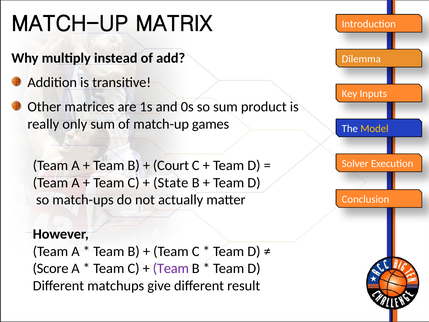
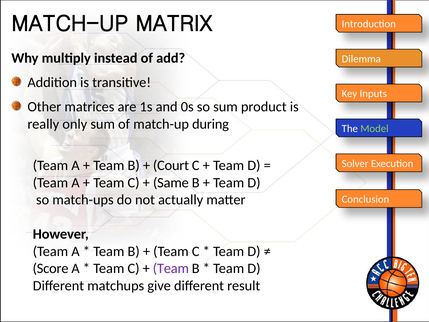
games: games -> during
Model colour: yellow -> light green
State: State -> Same
